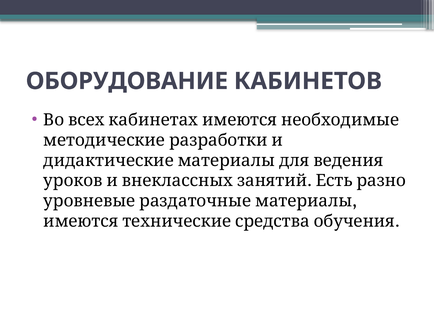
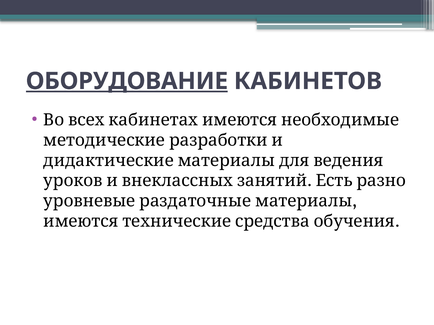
ОБОРУДОВАНИЕ underline: none -> present
